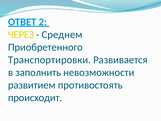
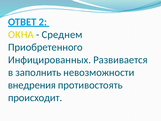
ЧЕРЕЗ: ЧЕРЕЗ -> ОКНА
Транспортировки: Транспортировки -> Инфицированных
развитием: развитием -> внедрения
